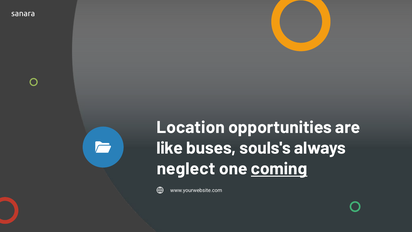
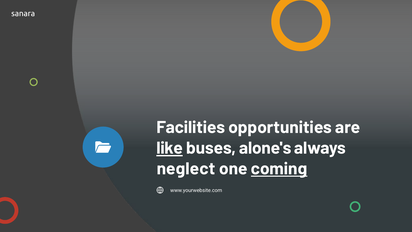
Location: Location -> Facilities
like underline: none -> present
souls's: souls's -> alone's
